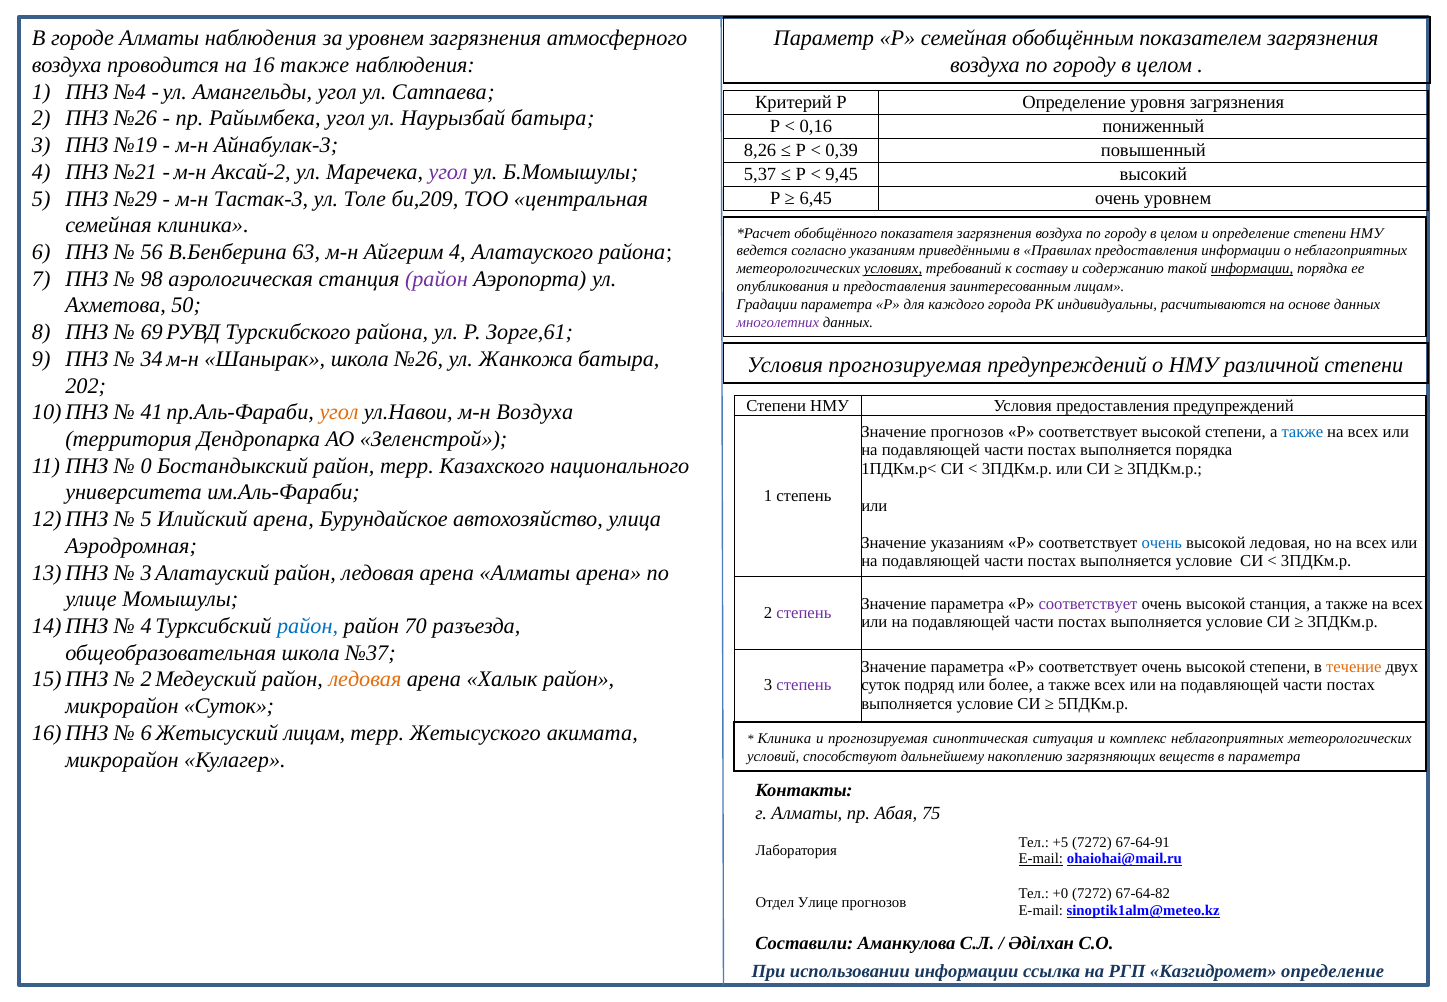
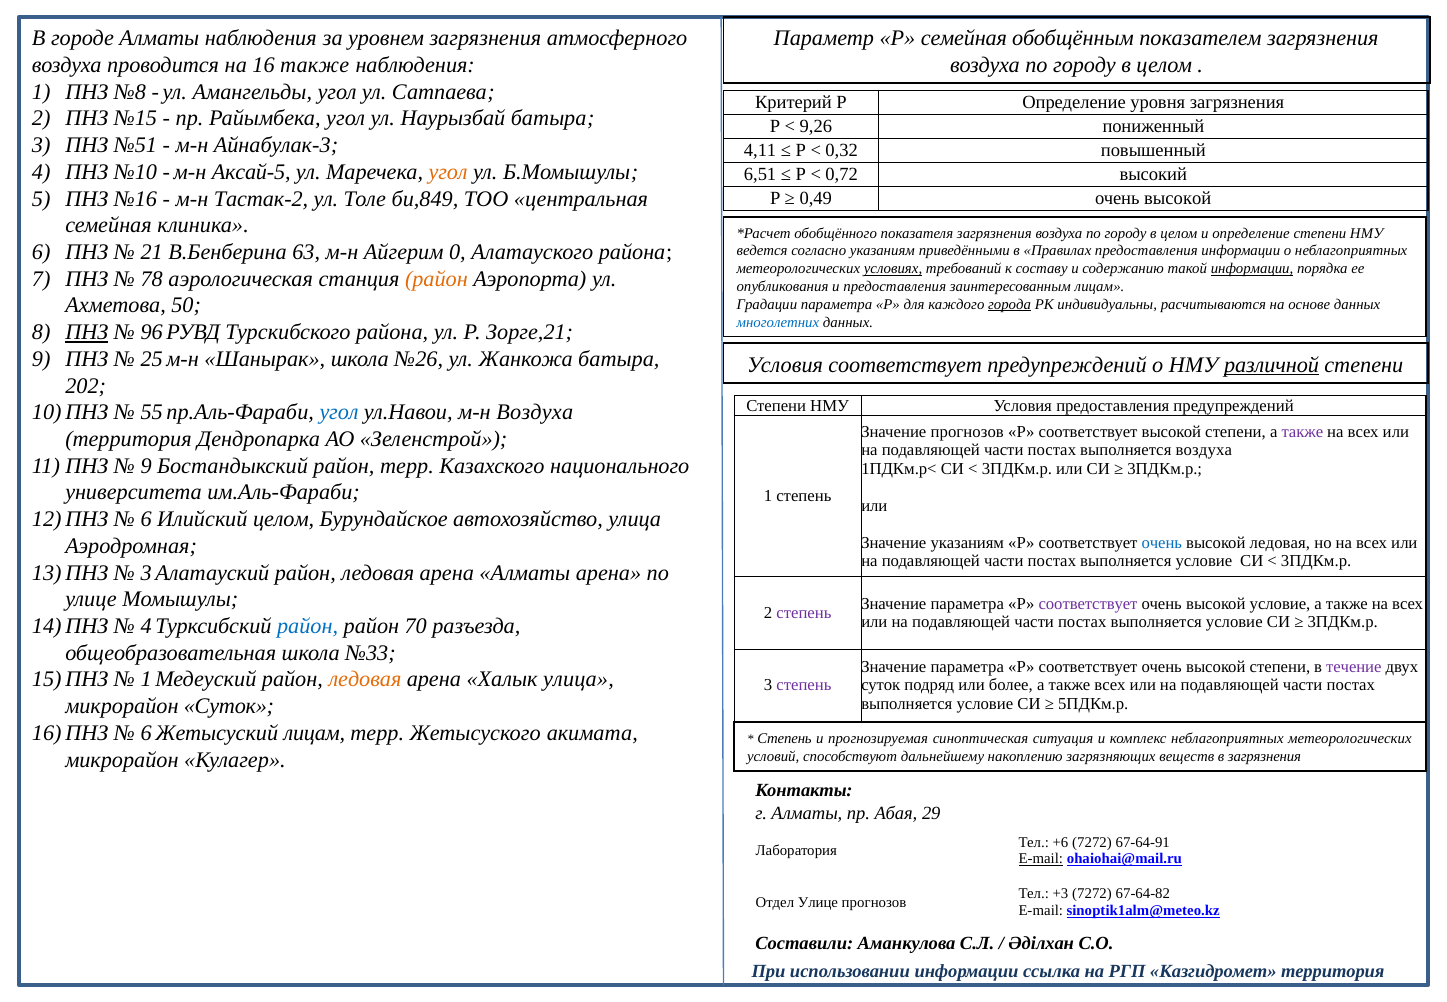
№4: №4 -> №8
ПНЗ №26: №26 -> №15
0,16: 0,16 -> 9,26
№19: №19 -> №51
8,26: 8,26 -> 4,11
0,39: 0,39 -> 0,32
№21: №21 -> №10
Аксай-2: Аксай-2 -> Аксай-5
угол at (448, 172) colour: purple -> orange
5,37: 5,37 -> 6,51
9,45: 9,45 -> 0,72
№29: №29 -> №16
Тастак-3: Тастак-3 -> Тастак-2
би,209: би,209 -> би,849
6,45: 6,45 -> 0,49
уровнем at (1178, 198): уровнем -> высокой
56: 56 -> 21
Айгерим 4: 4 -> 0
98: 98 -> 78
район at (436, 279) colour: purple -> orange
города underline: none -> present
многолетних colour: purple -> blue
ПНЗ at (87, 332) underline: none -> present
69: 69 -> 96
Зорге,61: Зорге,61 -> Зорге,21
34: 34 -> 25
Условия прогнозируемая: прогнозируемая -> соответствует
различной underline: none -> present
41: 41 -> 55
угол at (339, 412) colour: orange -> blue
также at (1302, 431) colour: blue -> purple
выполняется порядка: порядка -> воздуха
0 at (146, 466): 0 -> 9
5 at (146, 519): 5 -> 6
Илийский арена: арена -> целом
высокой станция: станция -> условие
№37: №37 -> №33
течение colour: orange -> purple
2 at (146, 679): 2 -> 1
Халык район: район -> улица
Клиника at (784, 738): Клиника -> Степень
в параметра: параметра -> загрязнения
75: 75 -> 29
+5: +5 -> +6
+0: +0 -> +3
Казгидромет определение: определение -> территория
